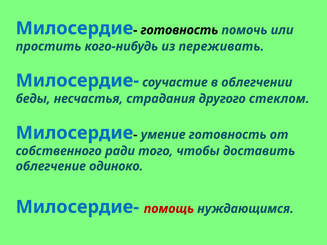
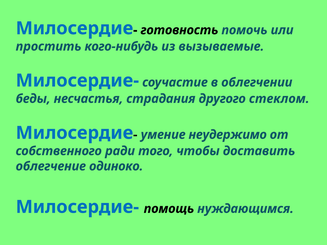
переживать: переживать -> вызываемые
умение готовность: готовность -> неудержимо
помощь colour: red -> black
